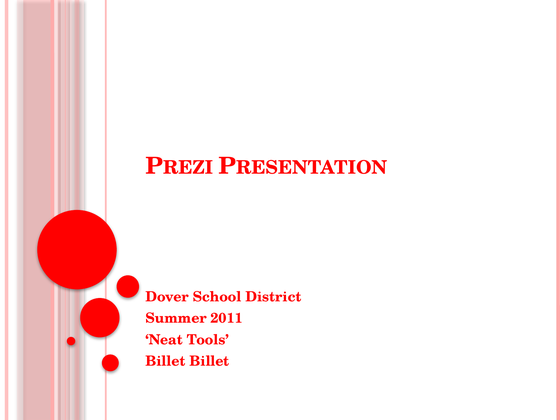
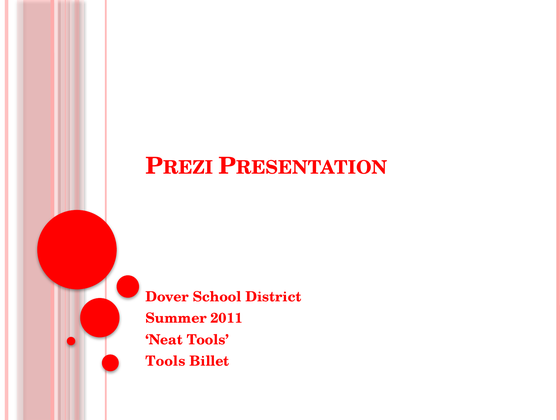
Billet at (166, 361): Billet -> Tools
